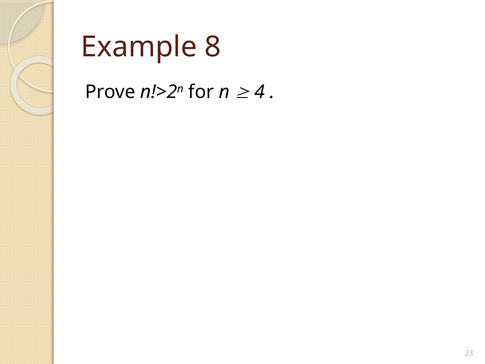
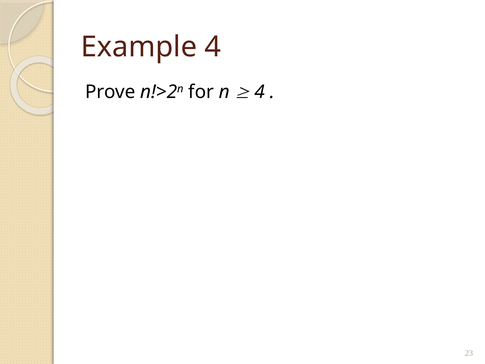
Example 8: 8 -> 4
